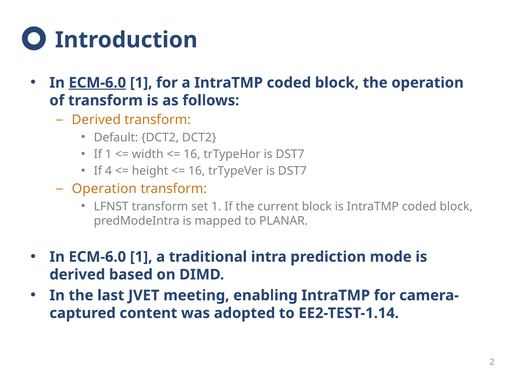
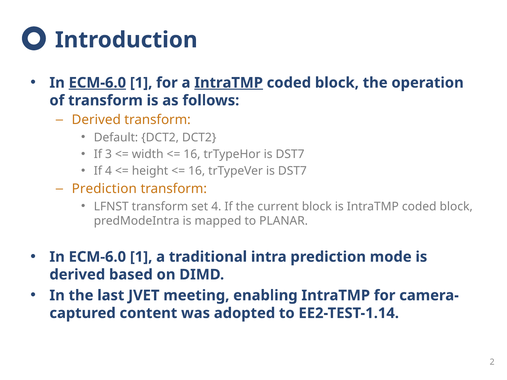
IntraTMP at (229, 83) underline: none -> present
If 1: 1 -> 3
Operation at (104, 189): Operation -> Prediction
set 1: 1 -> 4
